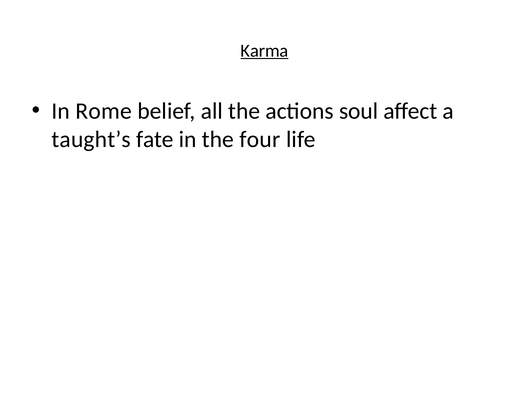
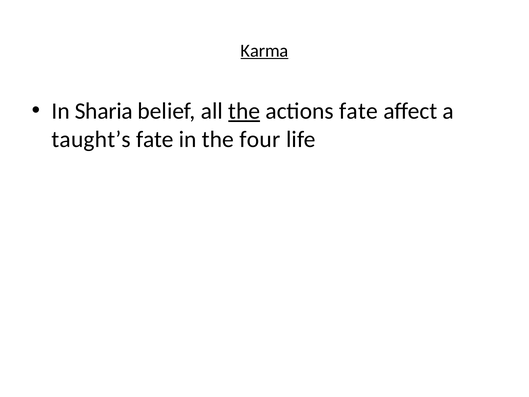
Rome: Rome -> Sharia
the at (244, 111) underline: none -> present
actions soul: soul -> fate
